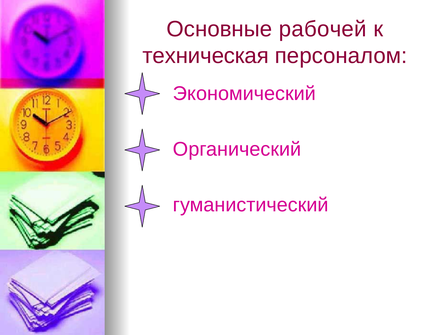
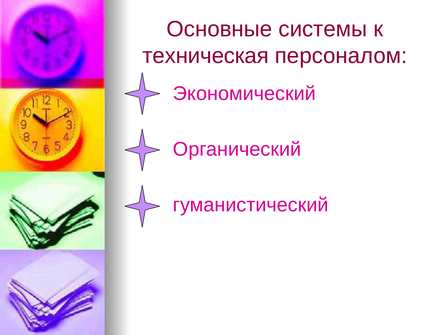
рабочей: рабочей -> системы
